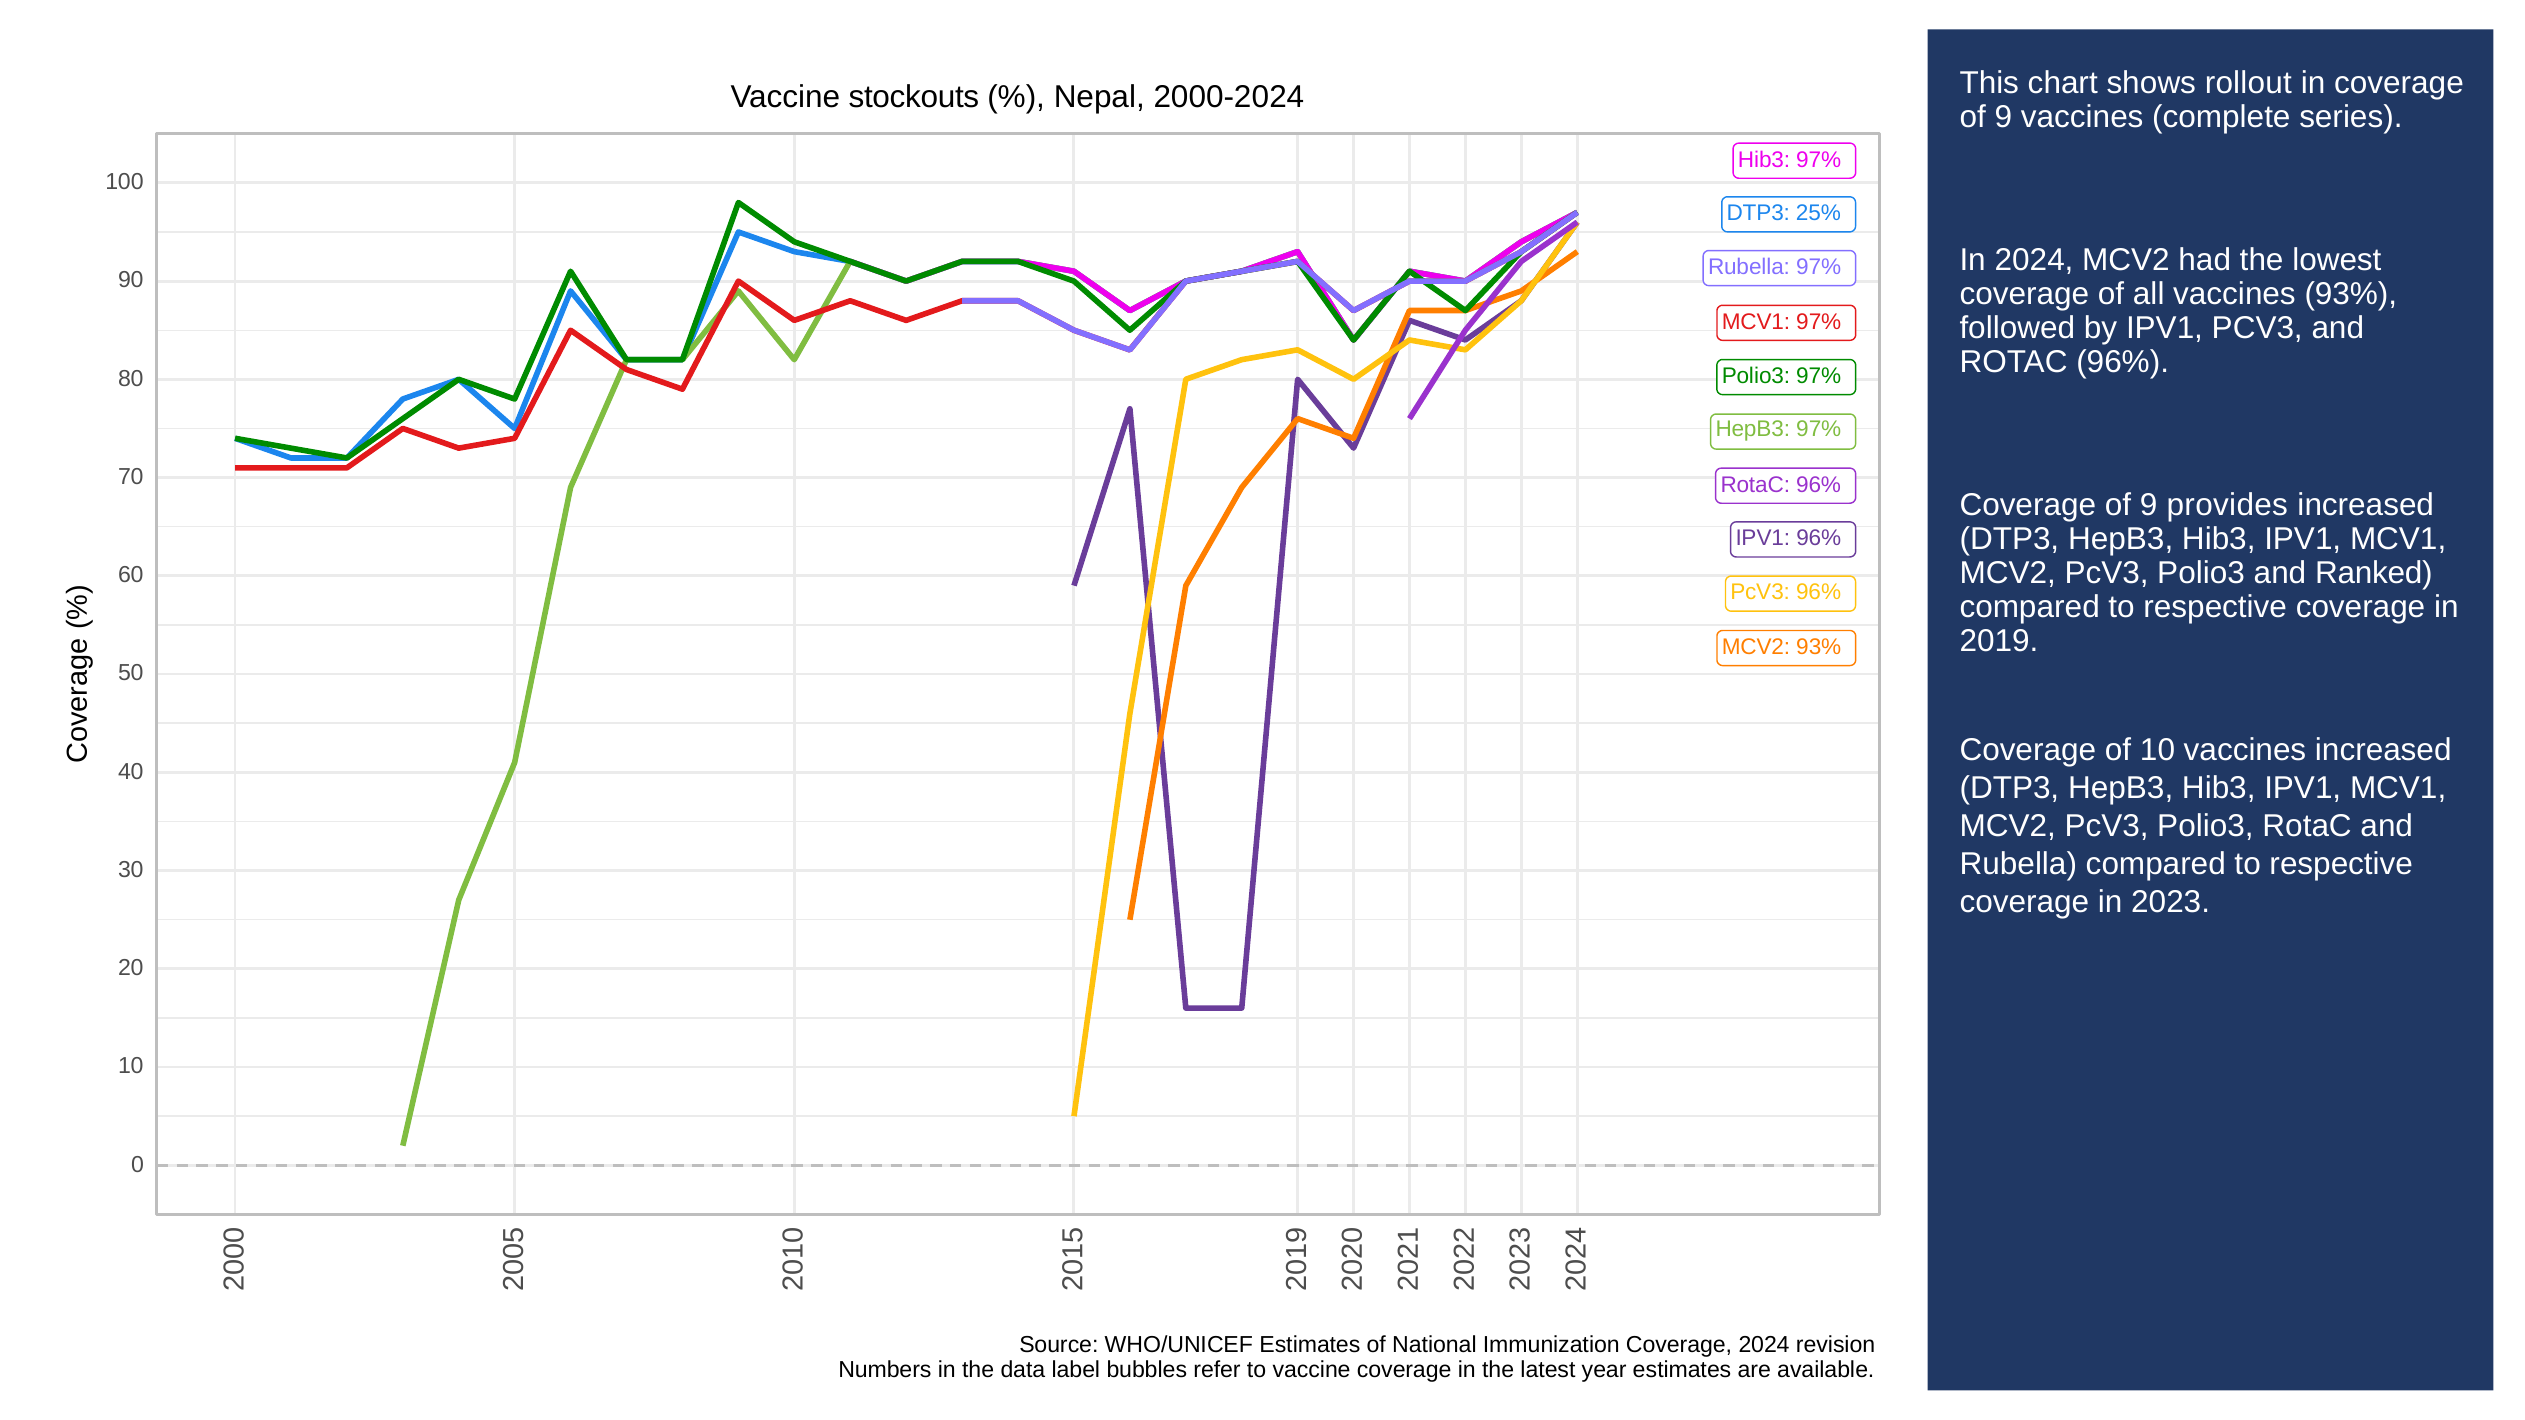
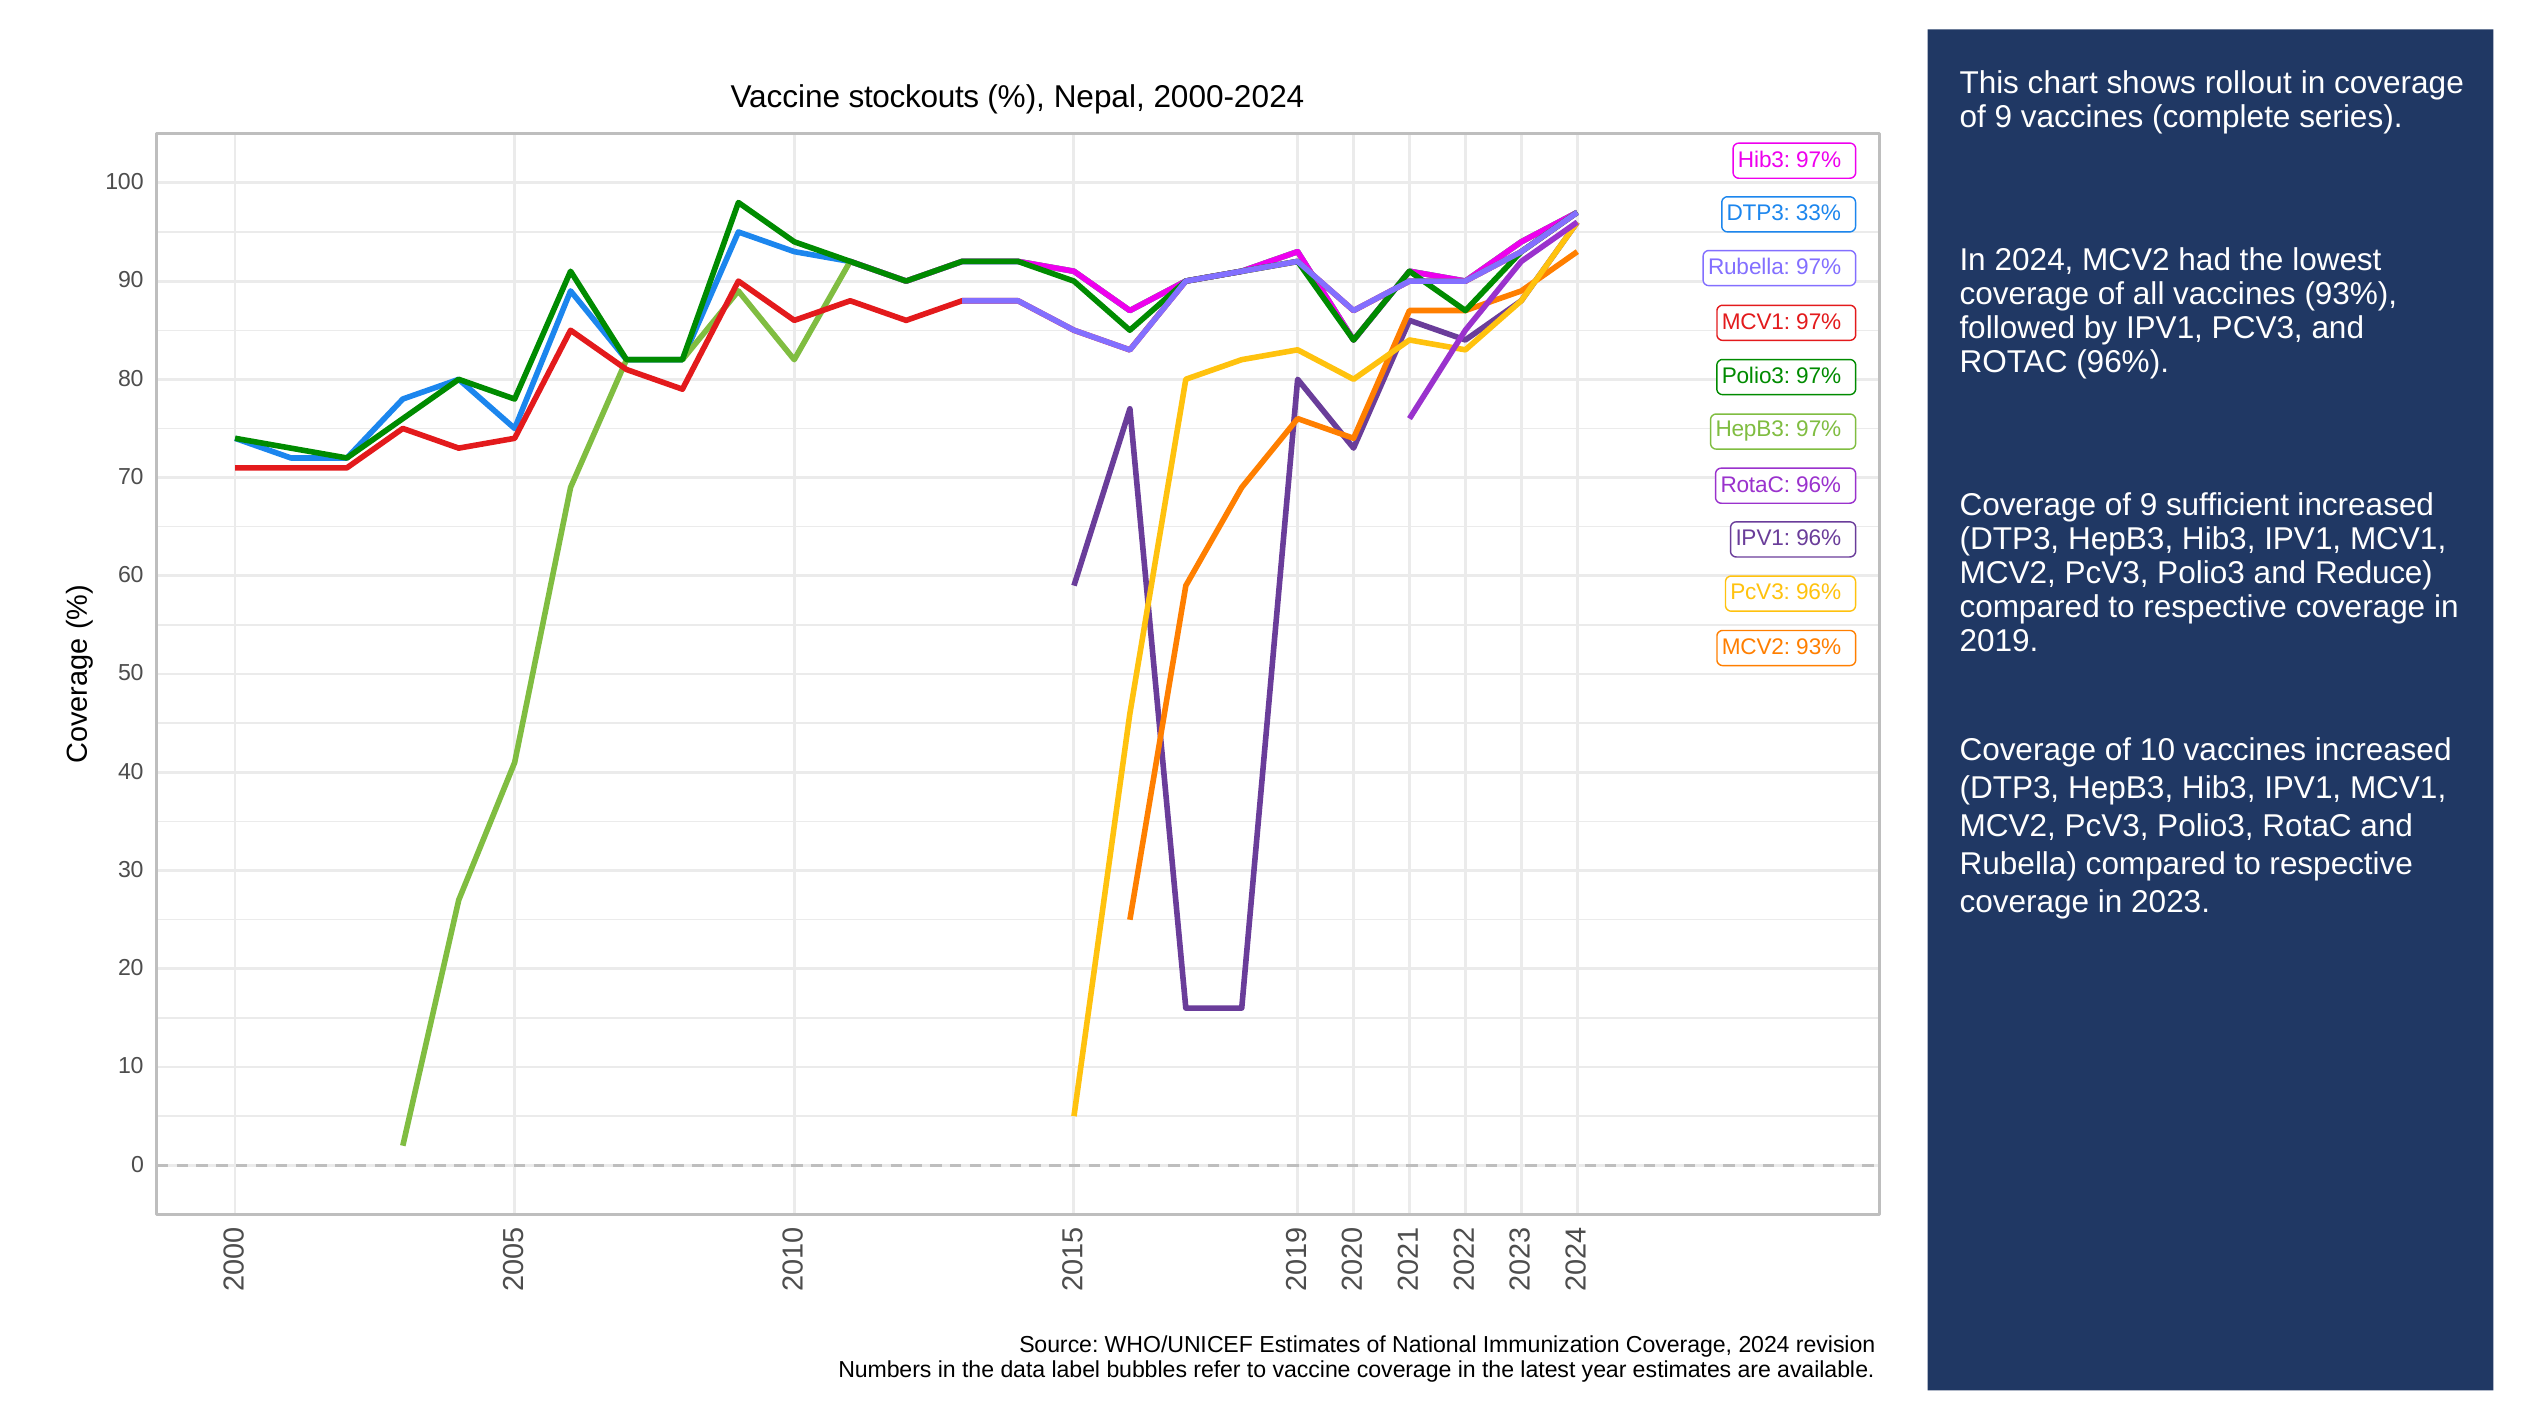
25%: 25% -> 33%
provides: provides -> sufficient
Ranked: Ranked -> Reduce
